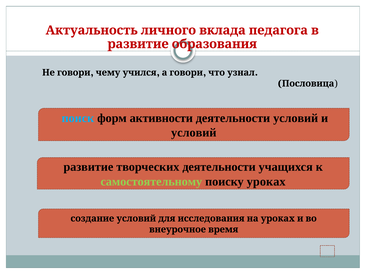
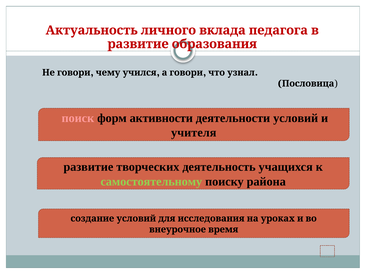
поиск colour: light blue -> pink
условий at (194, 133): условий -> учителя
творческих деятельности: деятельности -> деятельность
поиску уроках: уроках -> района
